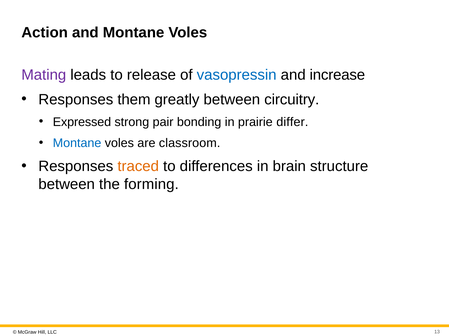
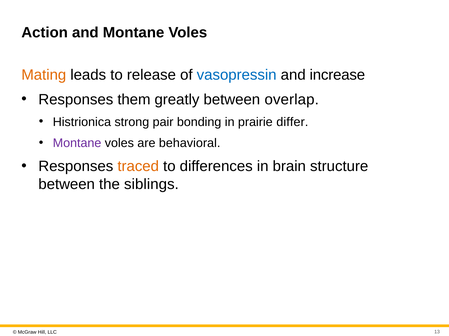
Mating colour: purple -> orange
circuitry: circuitry -> overlap
Expressed: Expressed -> Histrionica
Montane at (77, 143) colour: blue -> purple
classroom: classroom -> behavioral
forming: forming -> siblings
